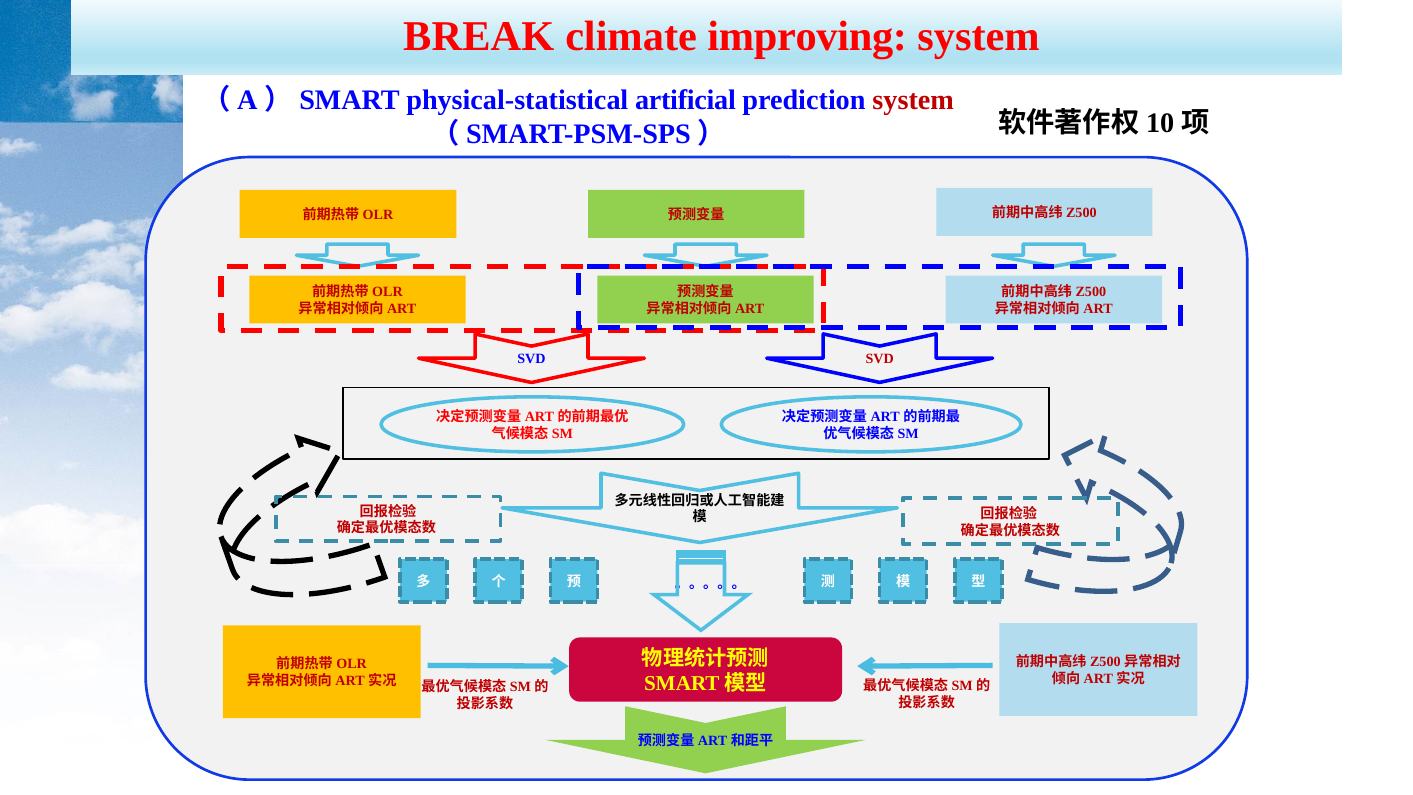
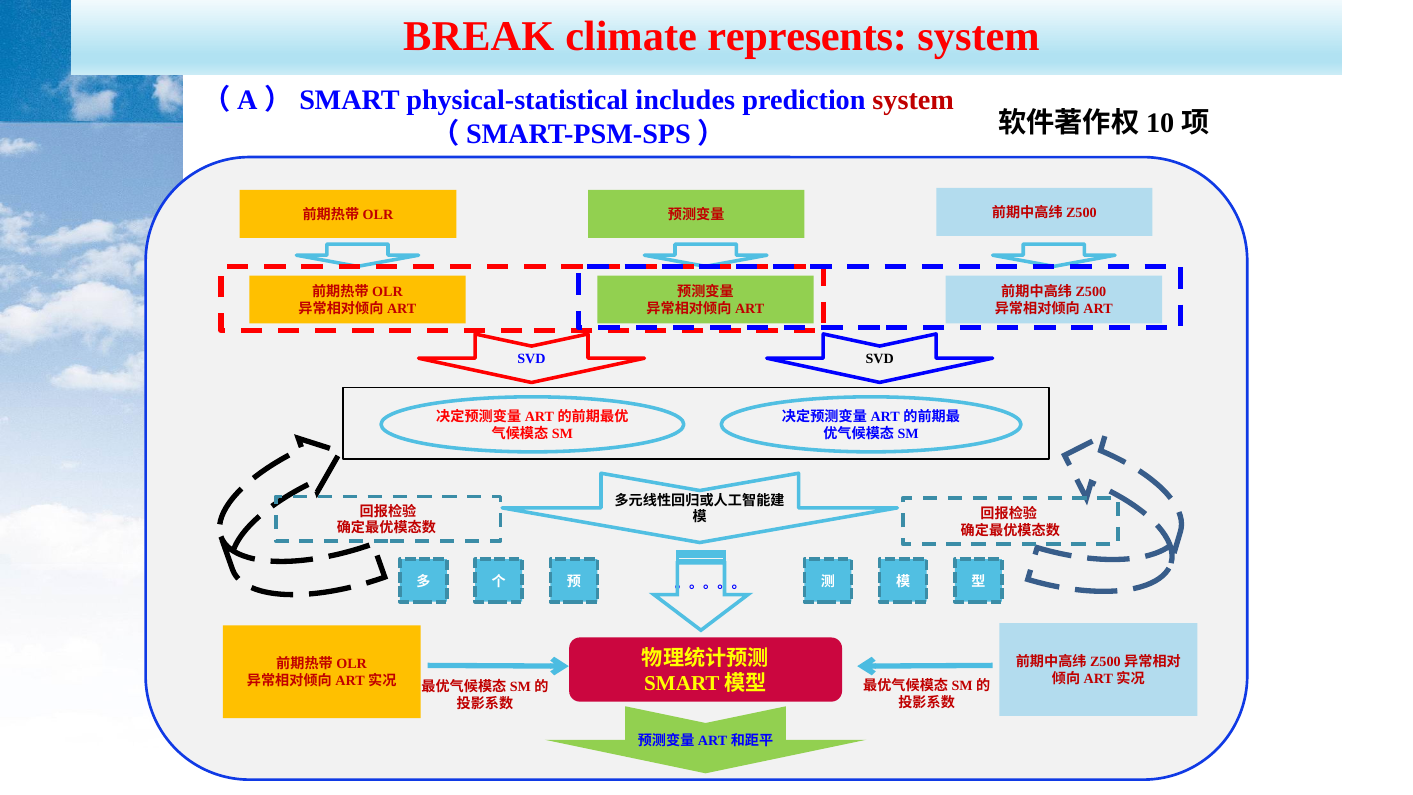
improving: improving -> represents
artificial: artificial -> includes
SVD at (880, 359) colour: red -> black
